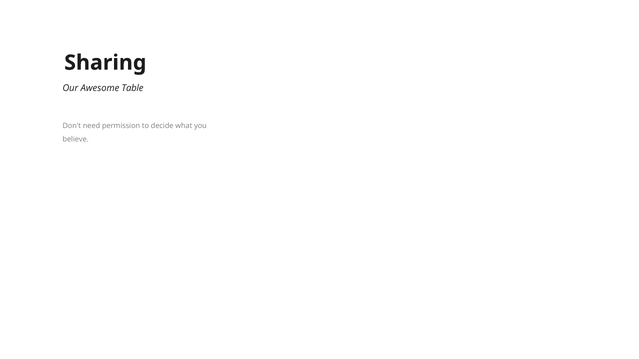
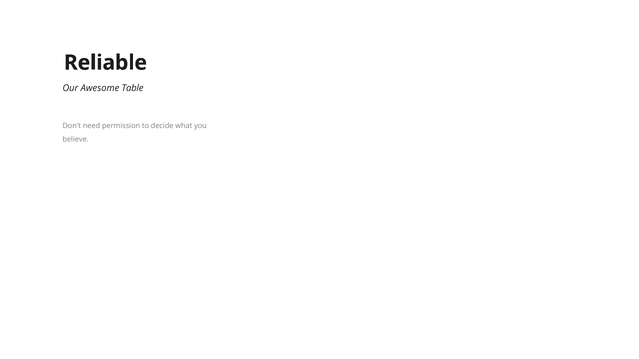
Sharing: Sharing -> Reliable
